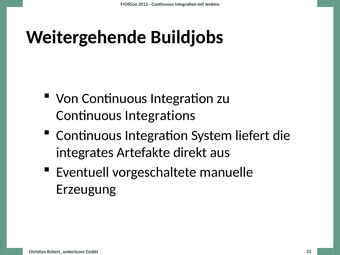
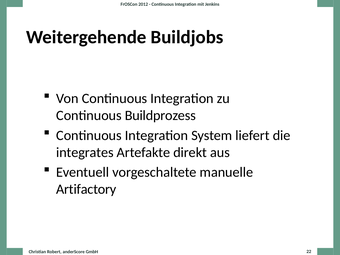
Integrations: Integrations -> Buildprozess
Erzeugung: Erzeugung -> Artifactory
